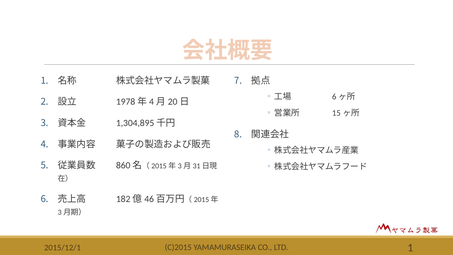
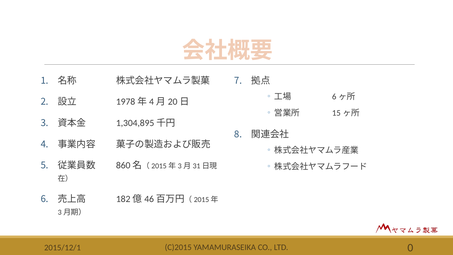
LTD 1: 1 -> 0
